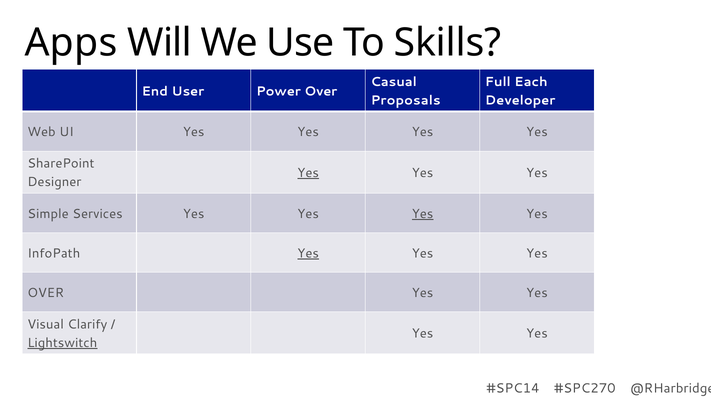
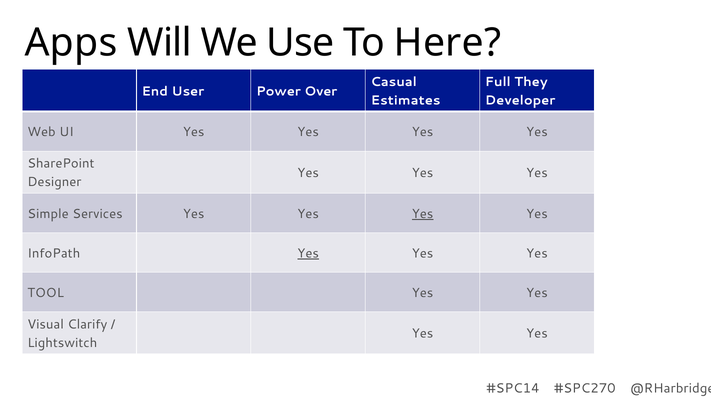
Skills: Skills -> Here
Each: Each -> They
Proposals: Proposals -> Estimates
Yes at (308, 173) underline: present -> none
OVER at (46, 293): OVER -> TOOL
Lightswitch underline: present -> none
